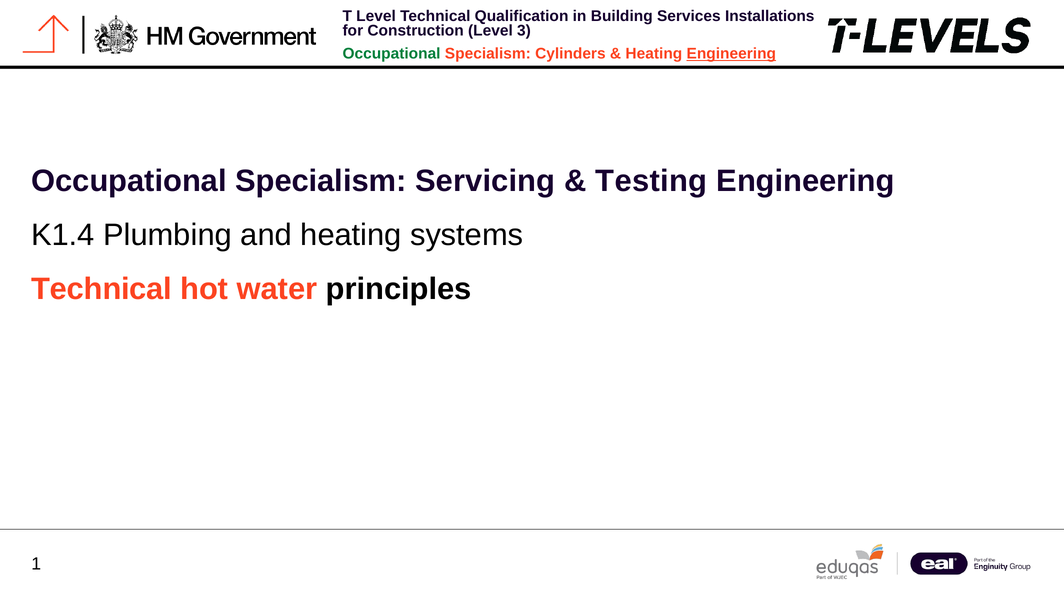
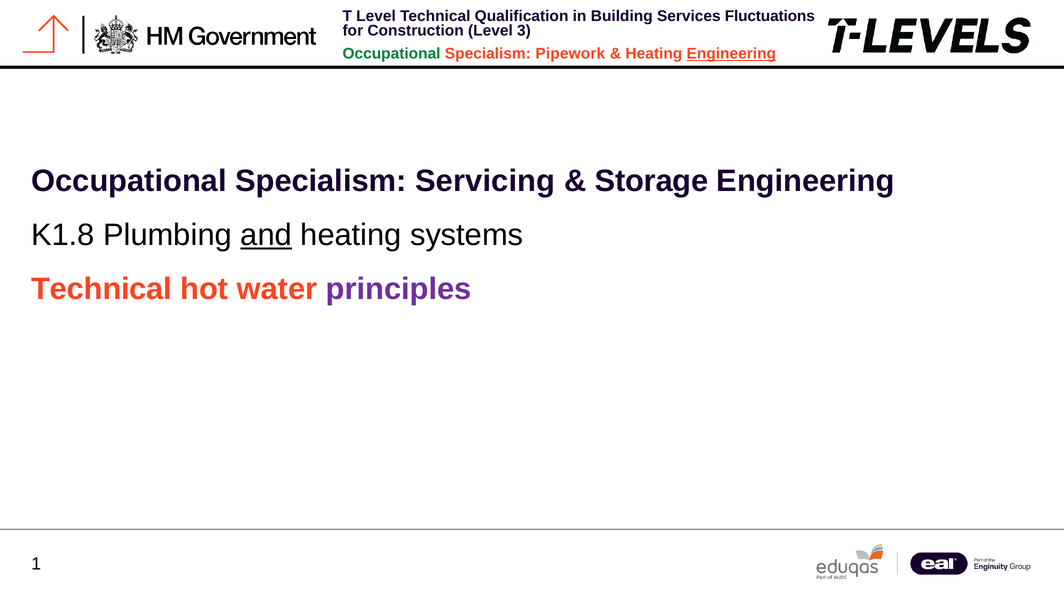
Installations: Installations -> Fluctuations
Cylinders: Cylinders -> Pipework
Testing: Testing -> Storage
K1.4: K1.4 -> K1.8
and underline: none -> present
principles colour: black -> purple
